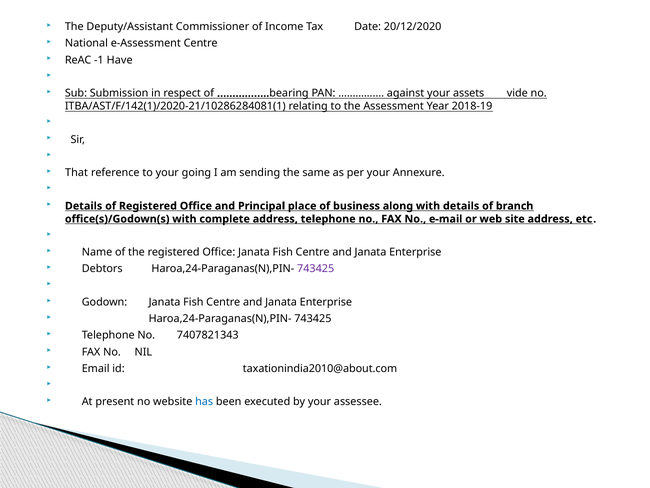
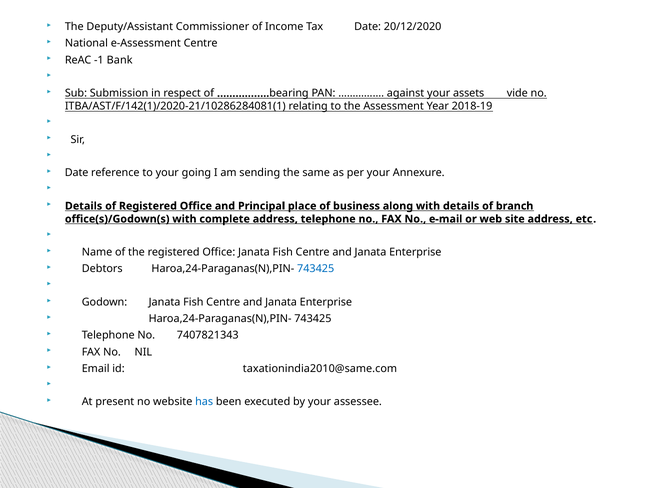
Have: Have -> Bank
That at (77, 173): That -> Date
743425 at (316, 269) colour: purple -> blue
taxationindia2010@about.com: taxationindia2010@about.com -> taxationindia2010@same.com
